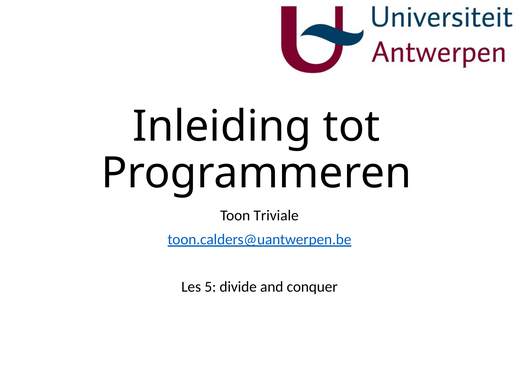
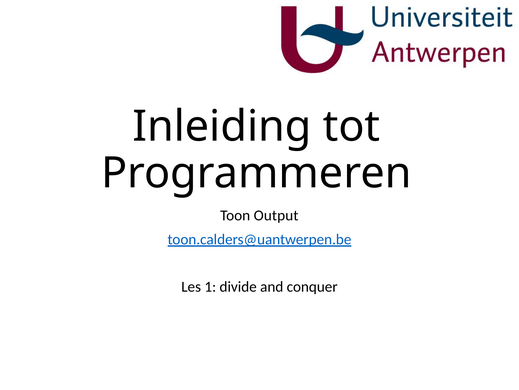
Triviale: Triviale -> Output
5: 5 -> 1
